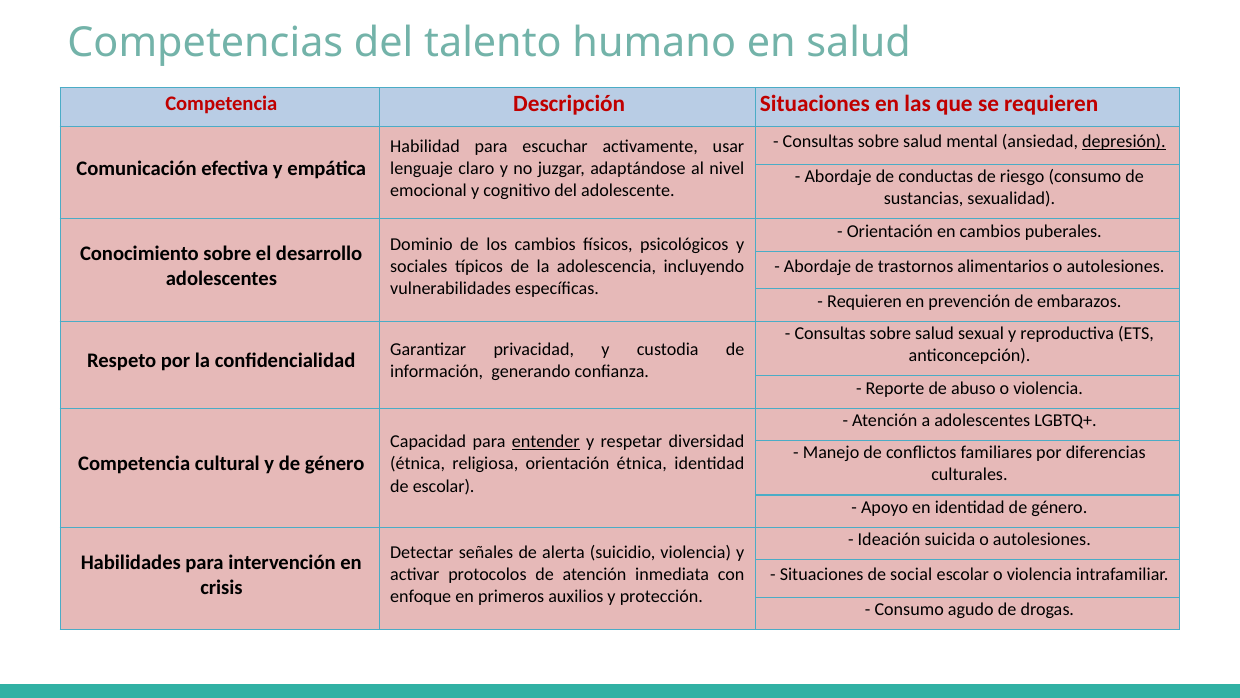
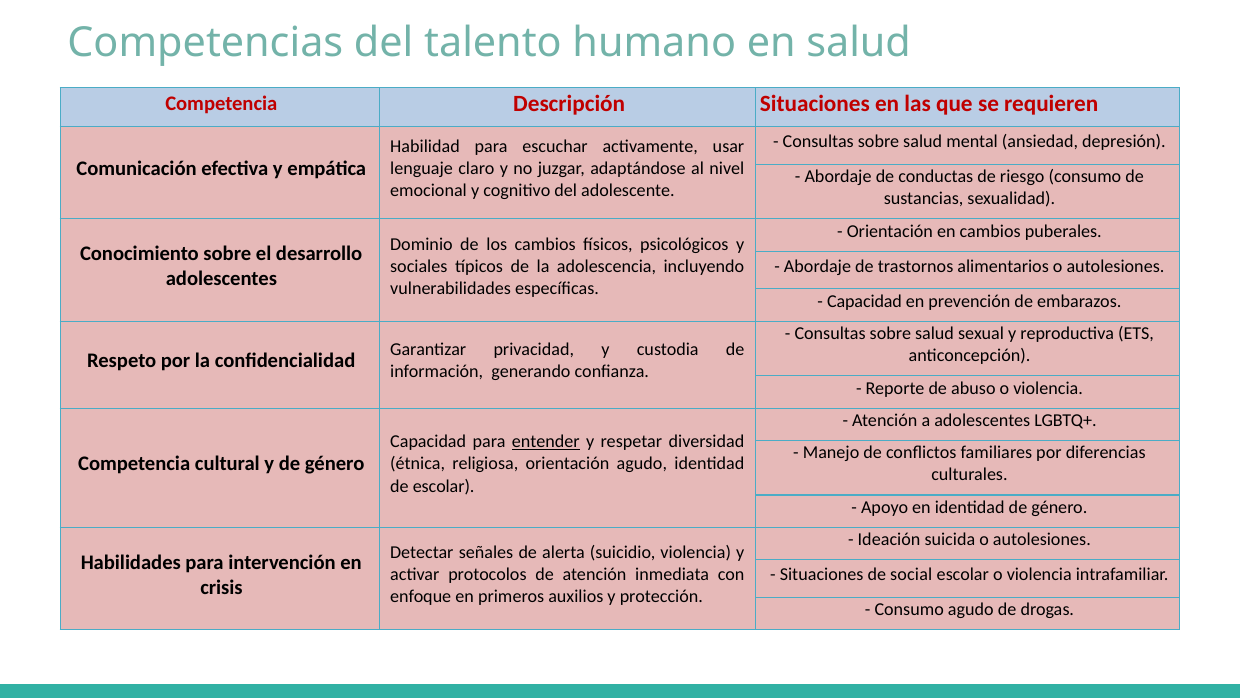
depresión underline: present -> none
Requieren at (864, 301): Requieren -> Capacidad
orientación étnica: étnica -> agudo
